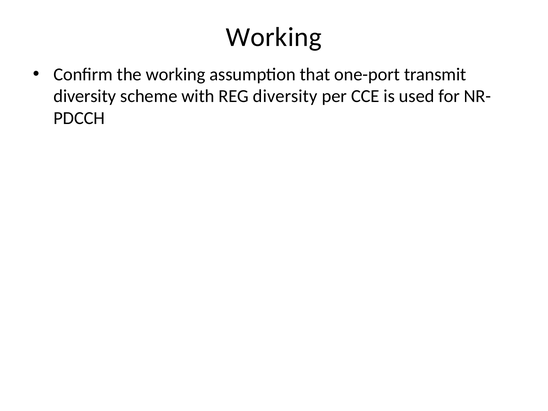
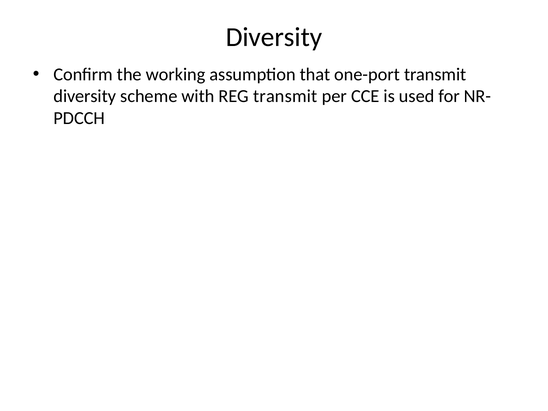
Working at (274, 37): Working -> Diversity
REG diversity: diversity -> transmit
